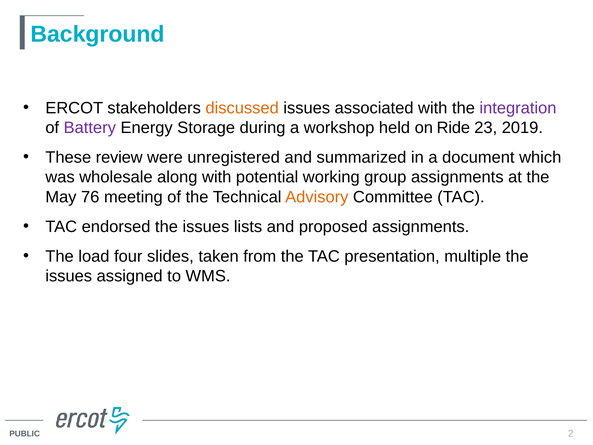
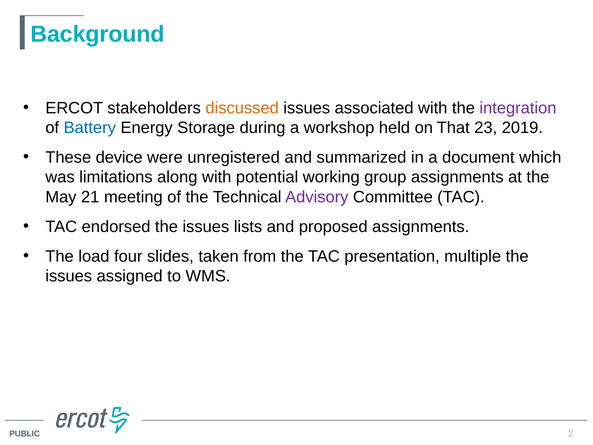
Battery colour: purple -> blue
Ride: Ride -> That
review: review -> device
wholesale: wholesale -> limitations
76: 76 -> 21
Advisory colour: orange -> purple
